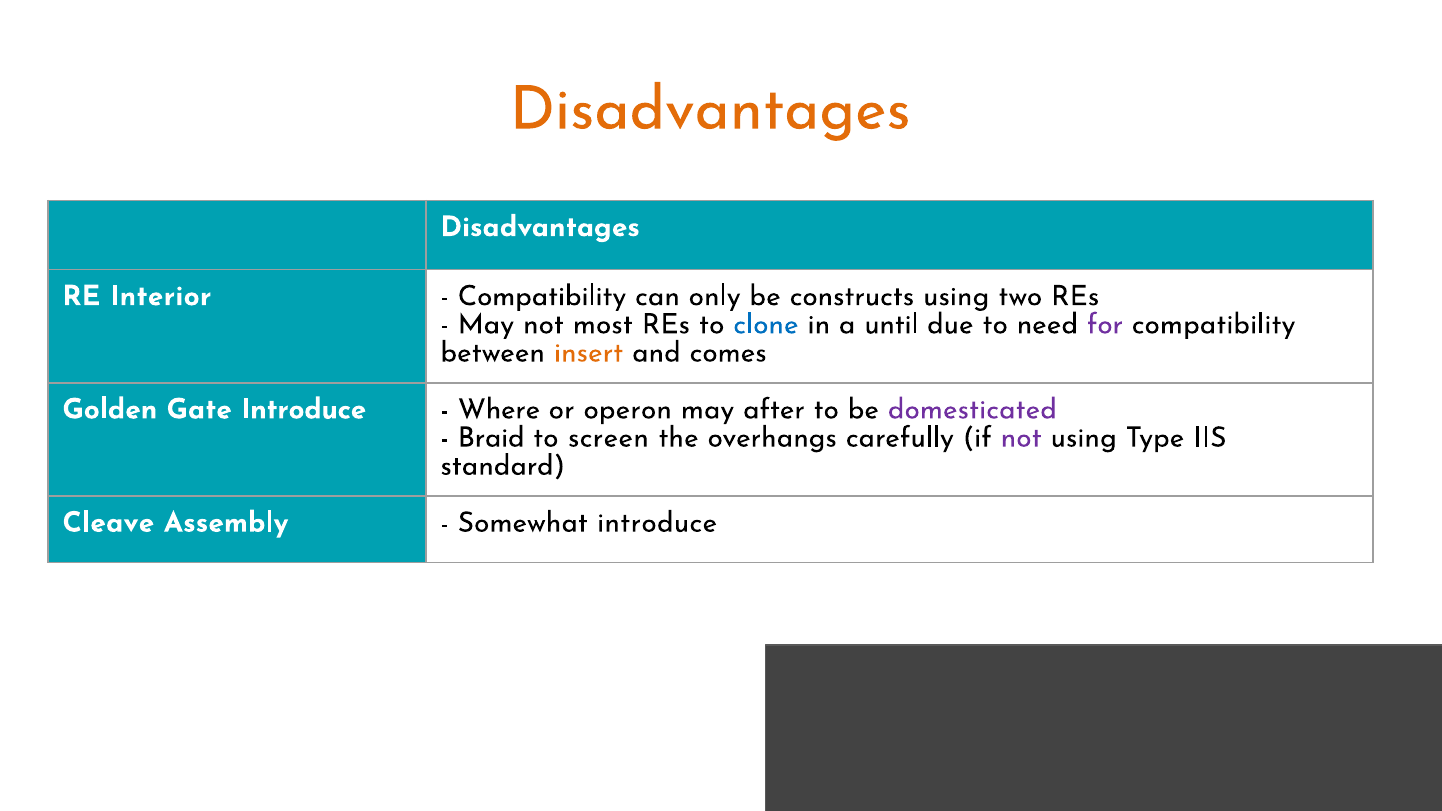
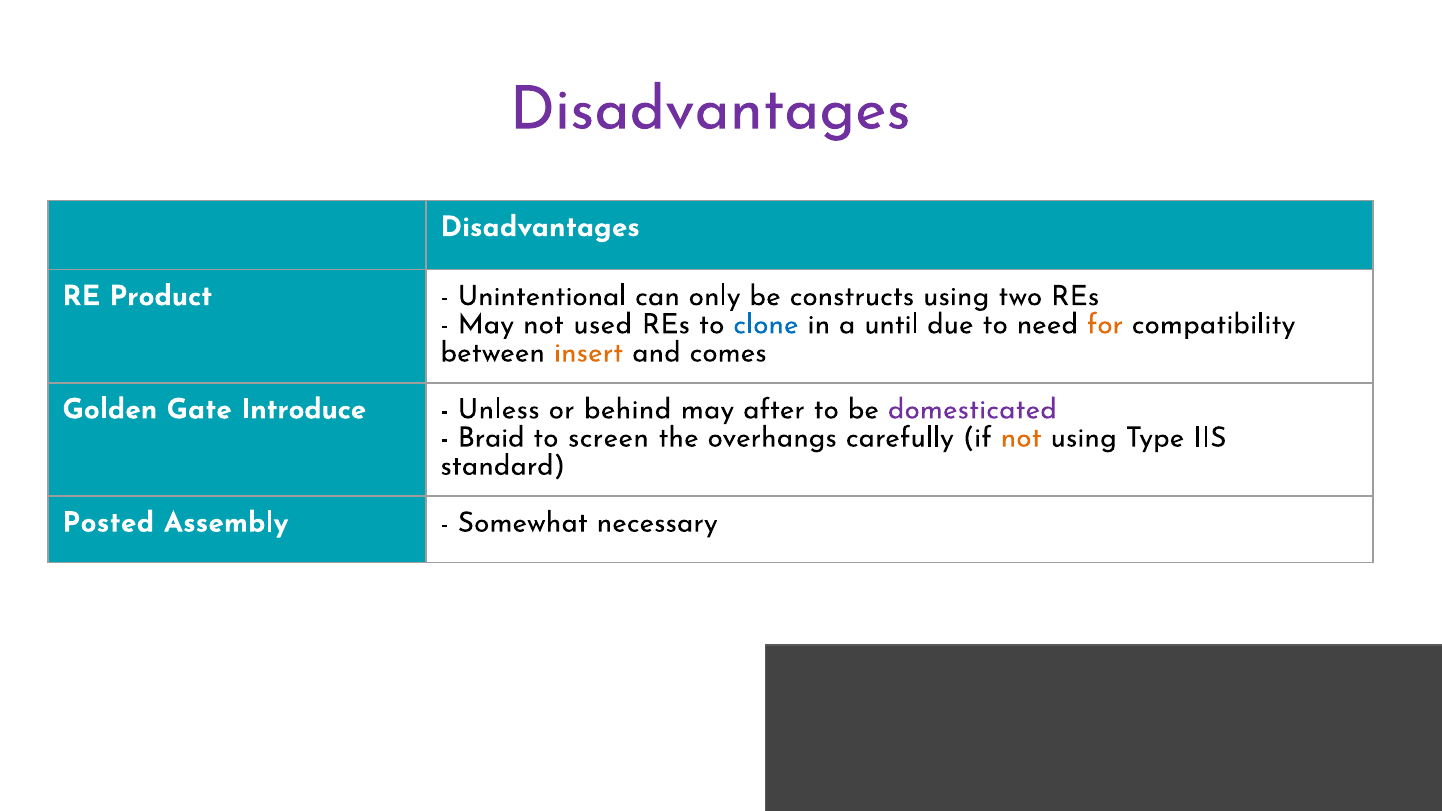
Disadvantages at (710, 109) colour: orange -> purple
Interior: Interior -> Product
Compatibility at (542, 296): Compatibility -> Unintentional
most: most -> used
for colour: purple -> orange
Where: Where -> Unless
operon: operon -> behind
not at (1021, 437) colour: purple -> orange
Cleave: Cleave -> Posted
Somewhat introduce: introduce -> necessary
